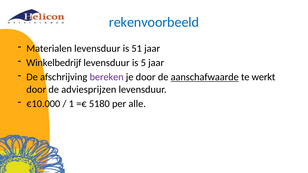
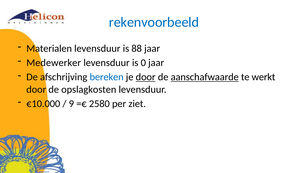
51: 51 -> 88
Winkelbedrijf: Winkelbedrijf -> Medewerker
5: 5 -> 0
bereken colour: purple -> blue
door at (146, 77) underline: none -> present
adviesprijzen: adviesprijzen -> opslagkosten
1: 1 -> 9
5180: 5180 -> 2580
alle: alle -> ziet
